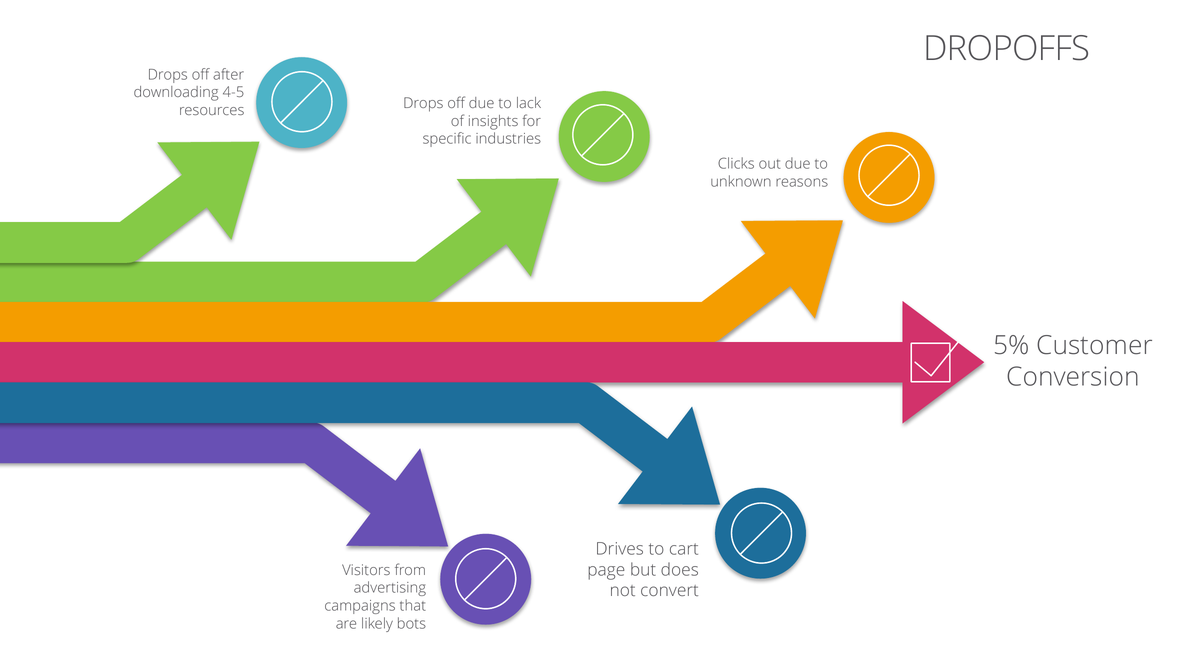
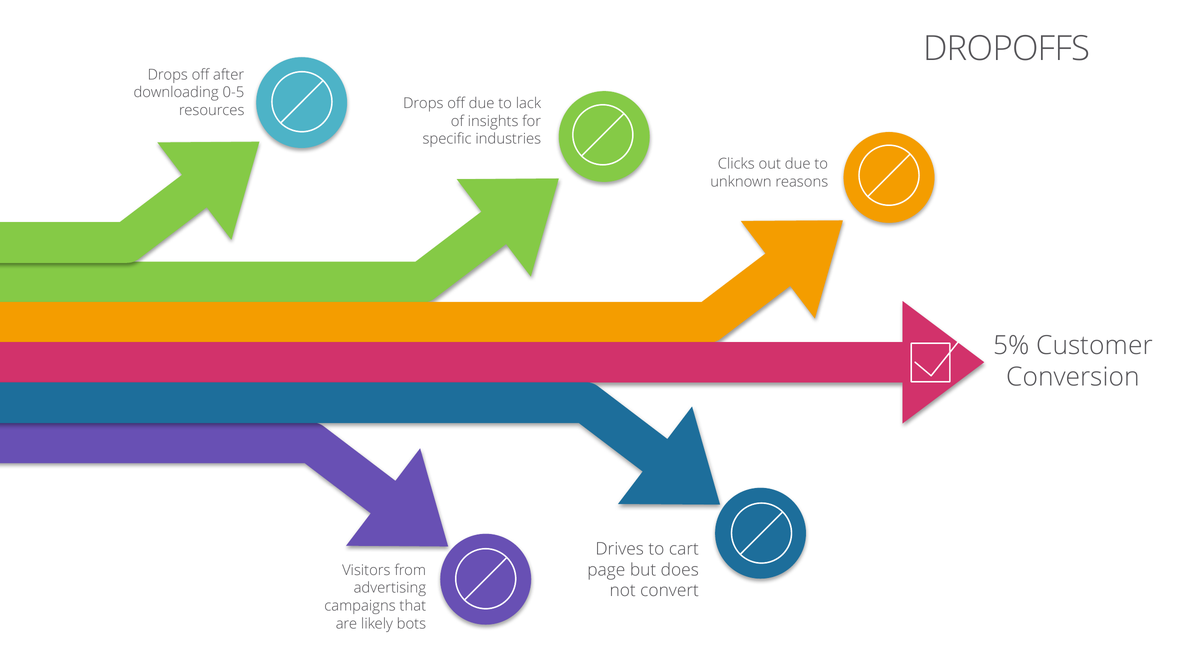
4-5: 4-5 -> 0-5
